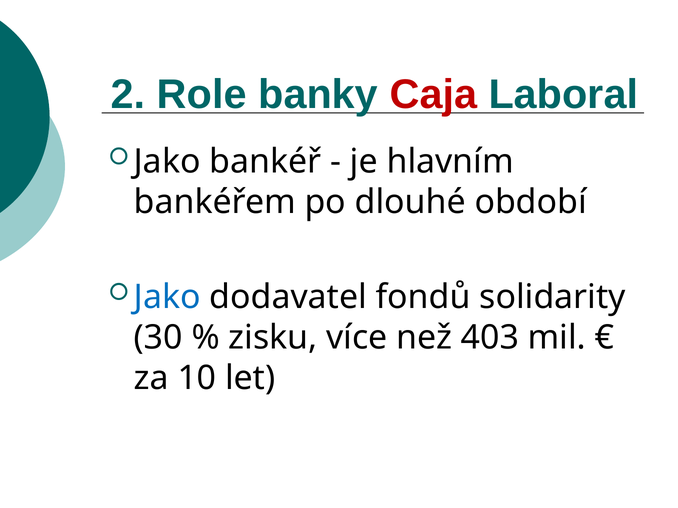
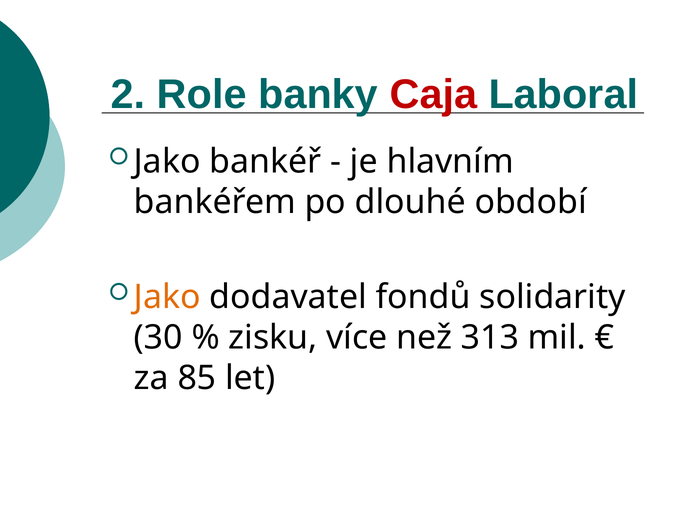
Jako at (167, 297) colour: blue -> orange
403: 403 -> 313
10: 10 -> 85
